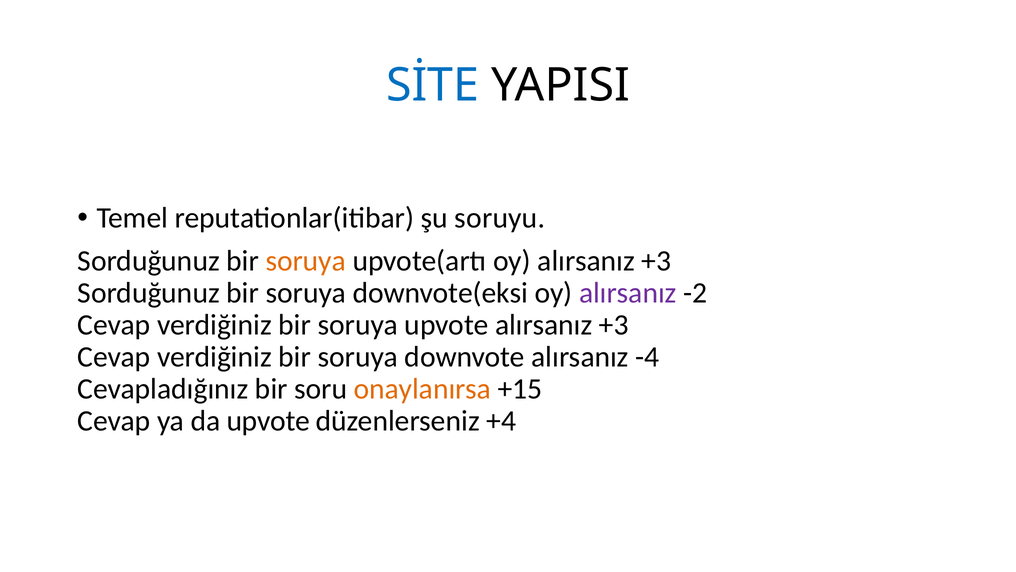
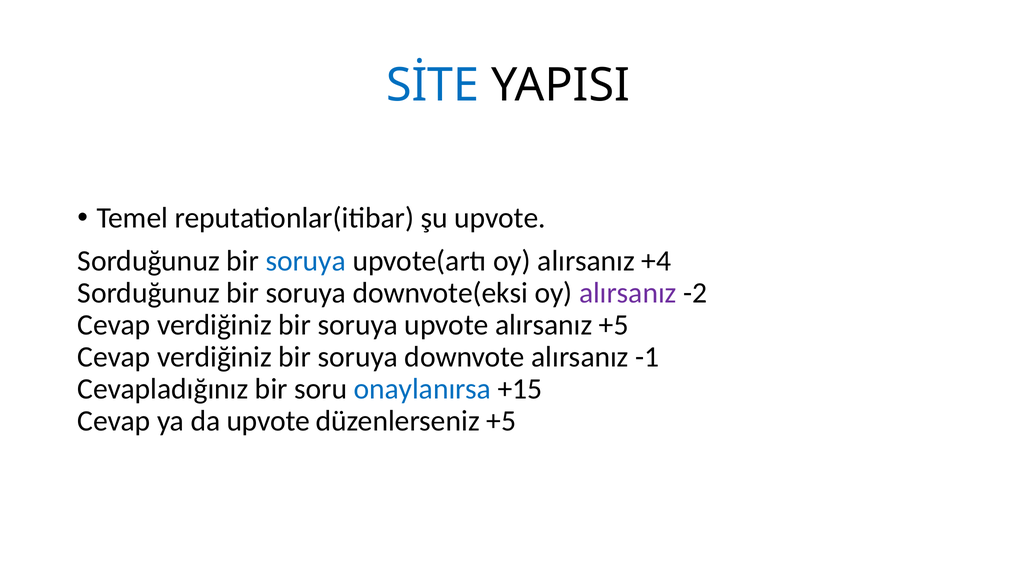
şu soruyu: soruyu -> upvote
soruya at (306, 261) colour: orange -> blue
oy alırsanız +3: +3 -> +4
upvote alırsanız +3: +3 -> +5
-4: -4 -> -1
onaylanırsa colour: orange -> blue
düzenlerseniz +4: +4 -> +5
